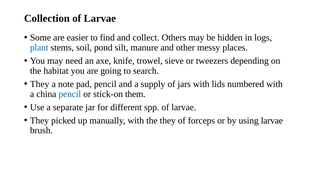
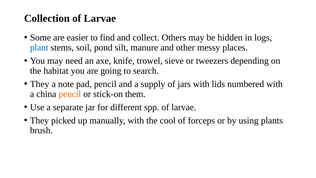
pencil at (70, 94) colour: blue -> orange
the they: they -> cool
using larvae: larvae -> plants
